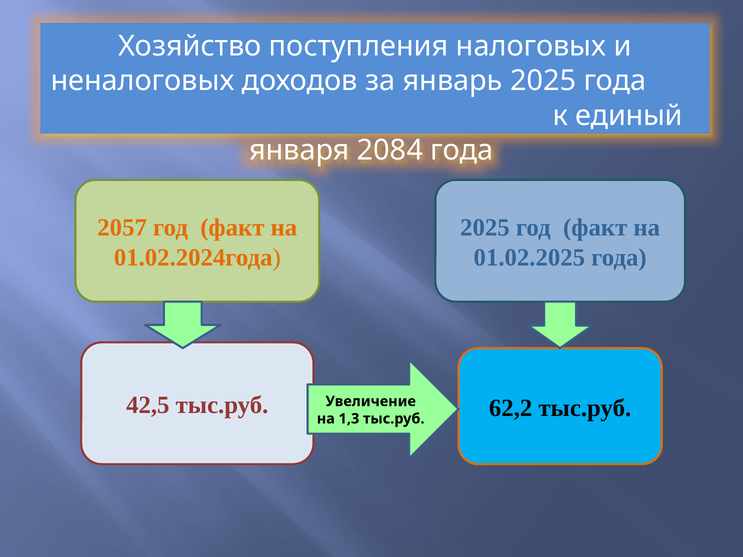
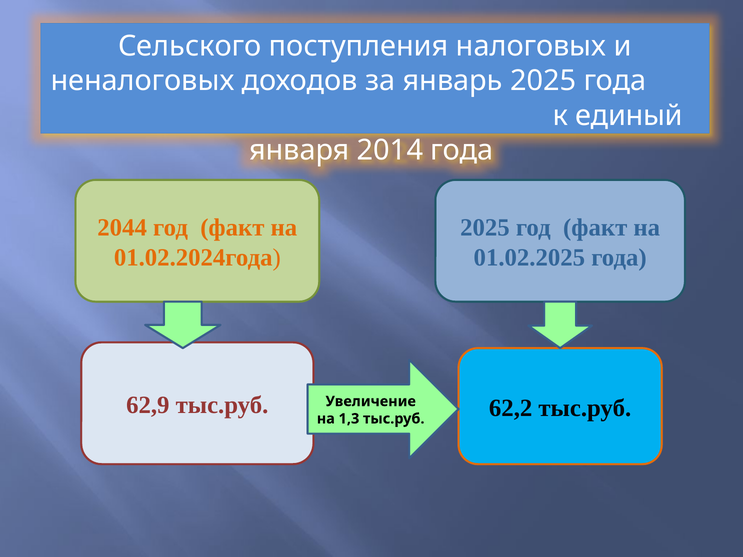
Хозяйство: Хозяйство -> Сельского
2084: 2084 -> 2014
2057: 2057 -> 2044
42,5: 42,5 -> 62,9
